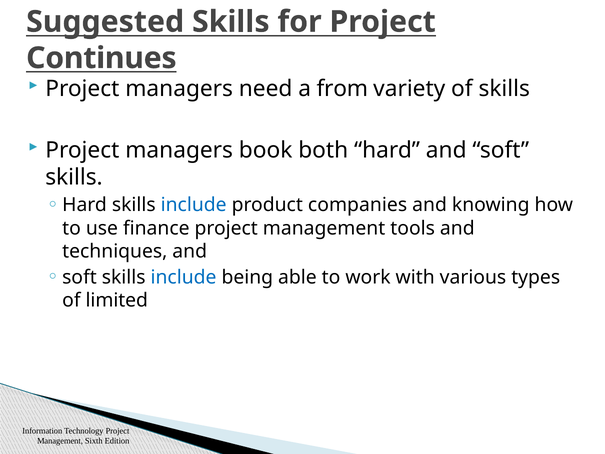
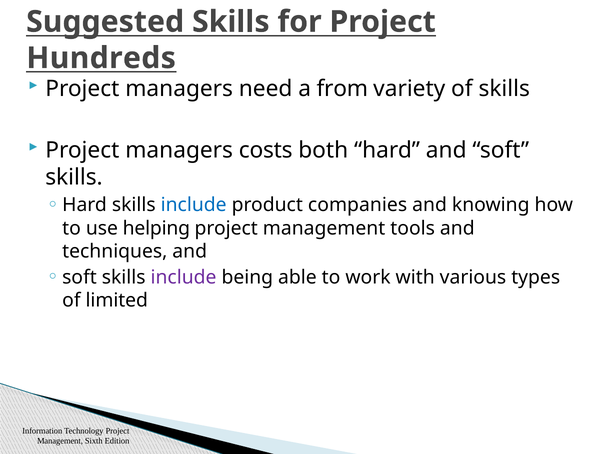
Continues: Continues -> Hundreds
book: book -> costs
finance: finance -> helping
include at (184, 277) colour: blue -> purple
